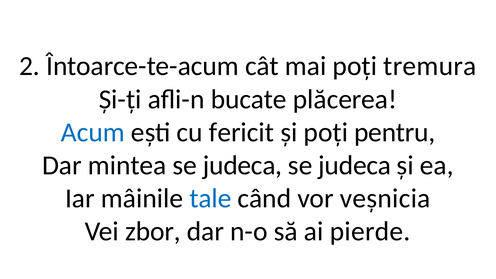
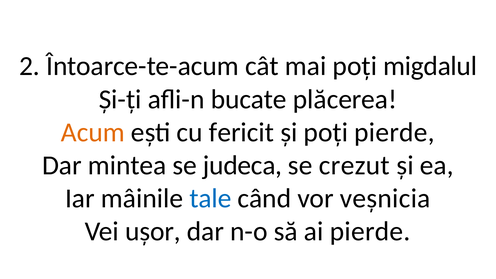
tremura: tremura -> migdalul
Acum colour: blue -> orange
poți pentru: pentru -> pierde
judeca at (355, 165): judeca -> crezut
zbor: zbor -> ușor
